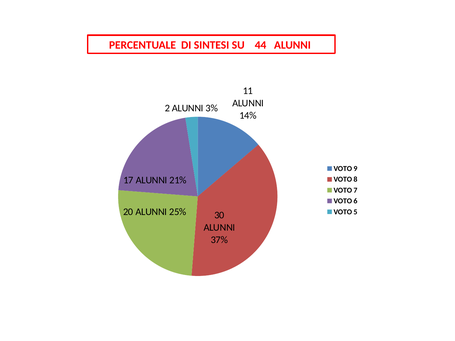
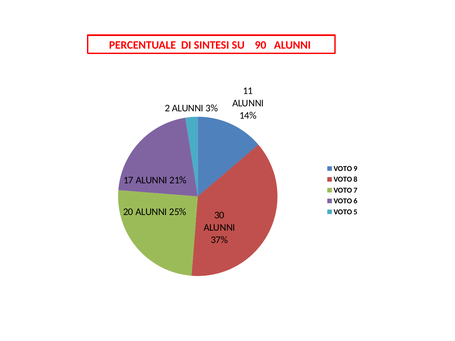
44: 44 -> 90
